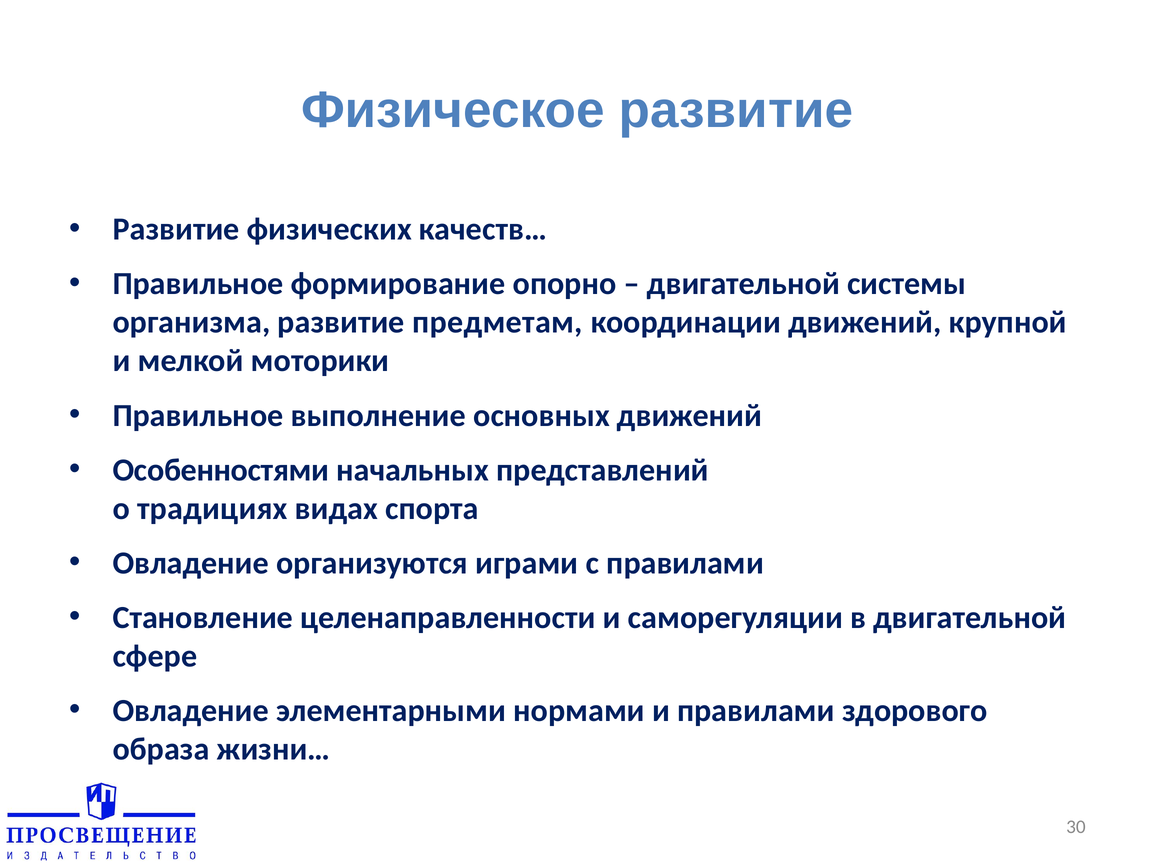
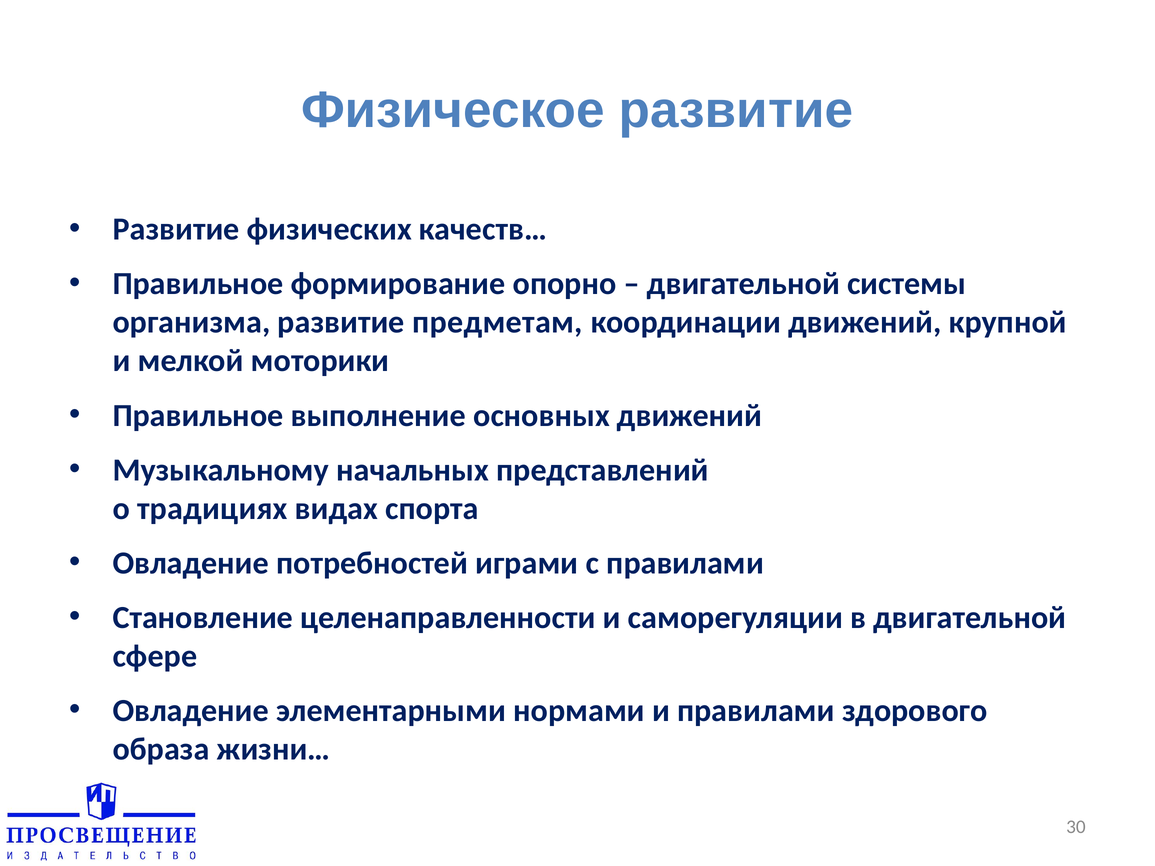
Особенностями: Особенностями -> Музыкальному
организуются: организуются -> потребностей
